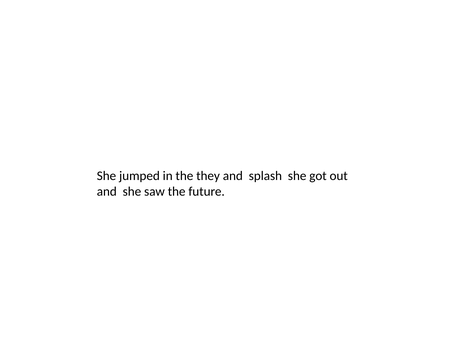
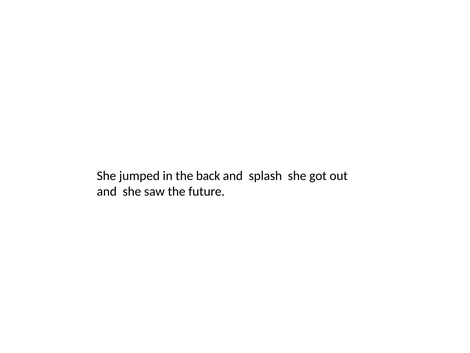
they: they -> back
